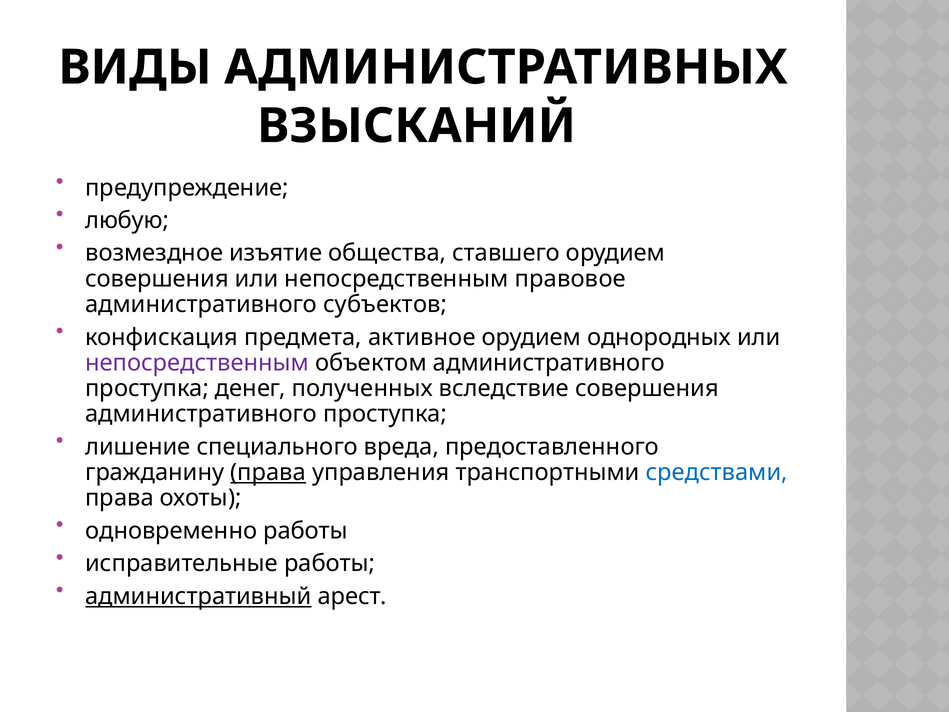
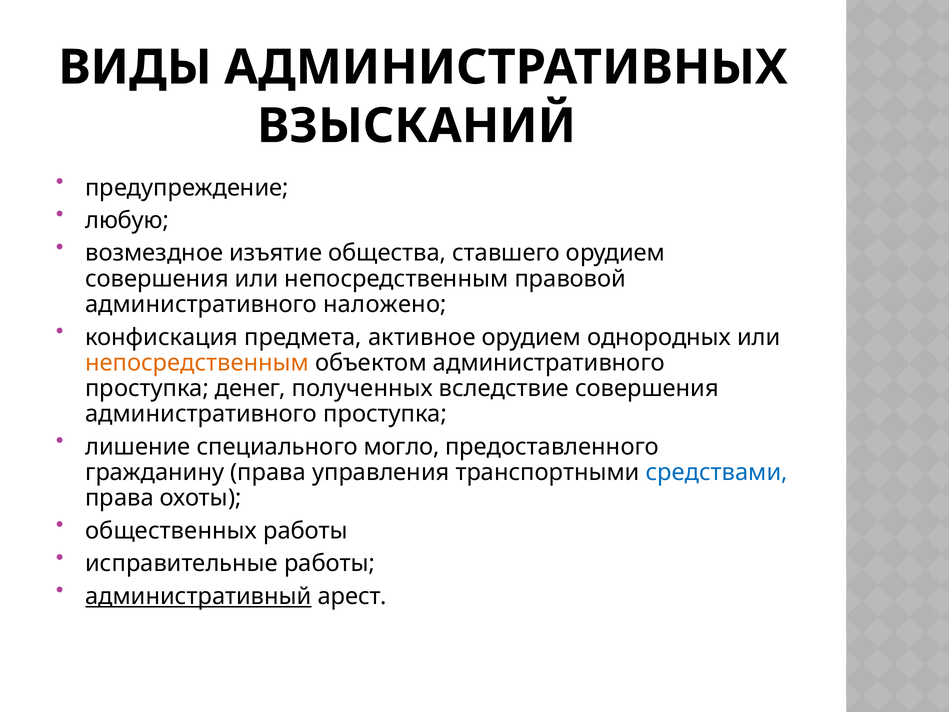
правовое: правовое -> правовой
субъектов: субъектов -> наложено
непосредственным at (197, 363) colour: purple -> orange
вреда: вреда -> могло
права at (268, 472) underline: present -> none
одновременно: одновременно -> общественных
